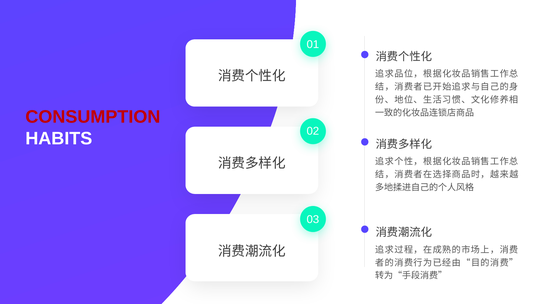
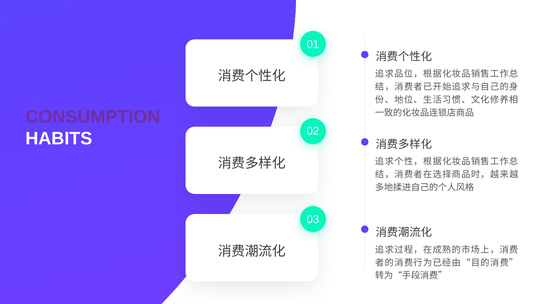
CONSUMPTION colour: red -> purple
